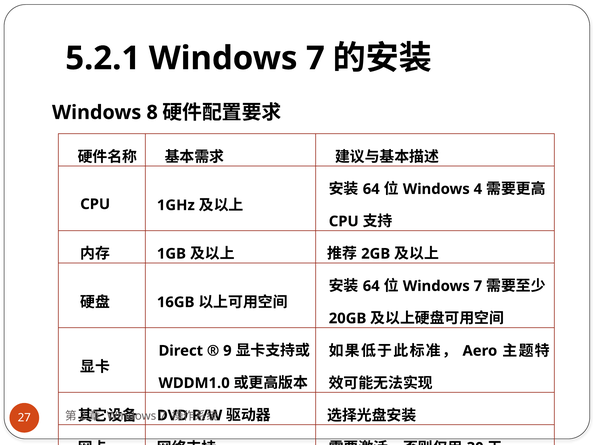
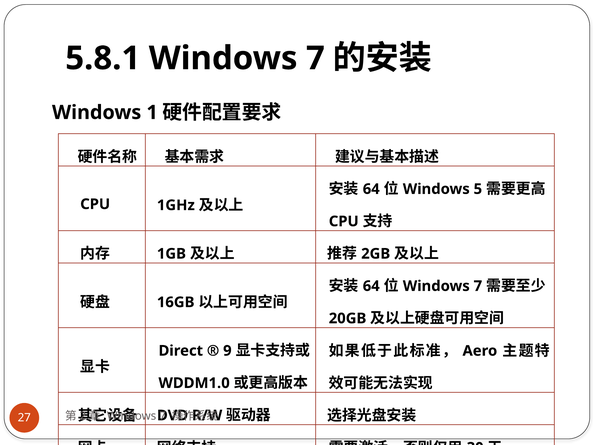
5.2.1: 5.2.1 -> 5.8.1
8: 8 -> 1
4: 4 -> 5
